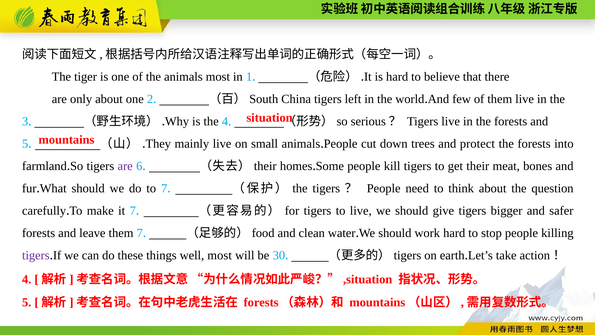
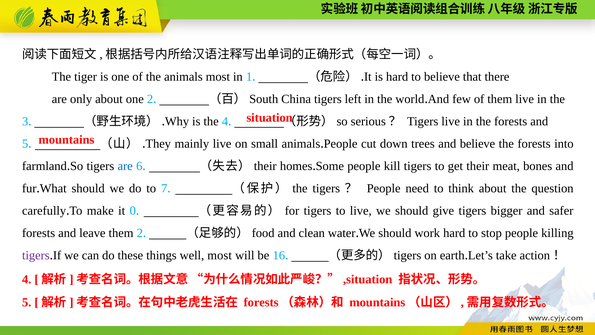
and protect: protect -> believe
are at (125, 166) colour: purple -> blue
it 7: 7 -> 0
them 7: 7 -> 2
30: 30 -> 16
